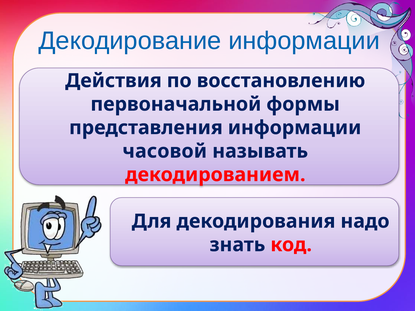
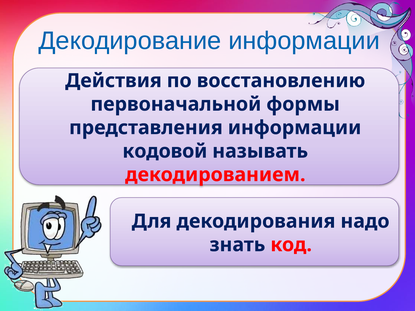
часовой: часовой -> кодовой
